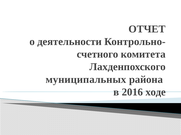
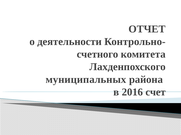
ходе: ходе -> счет
